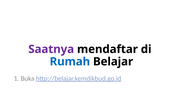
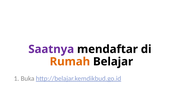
Rumah colour: blue -> orange
